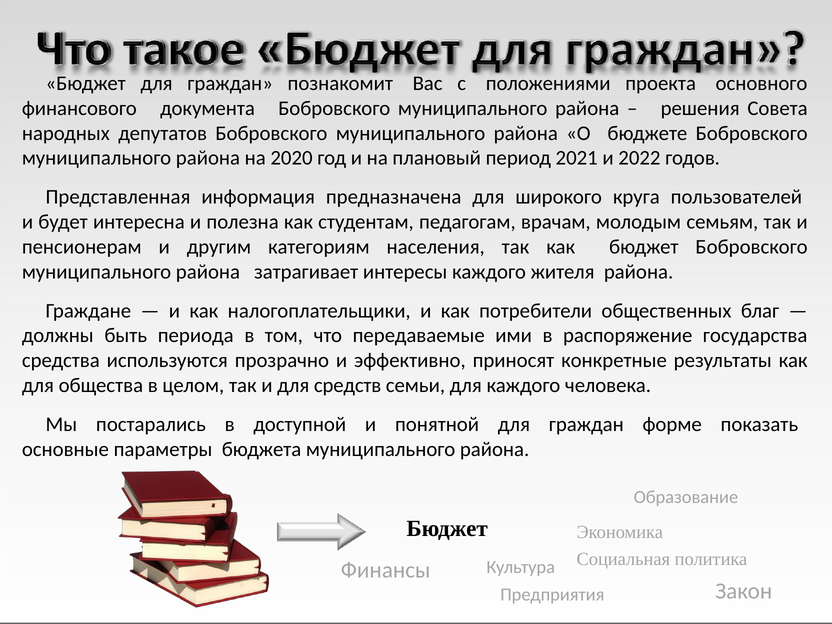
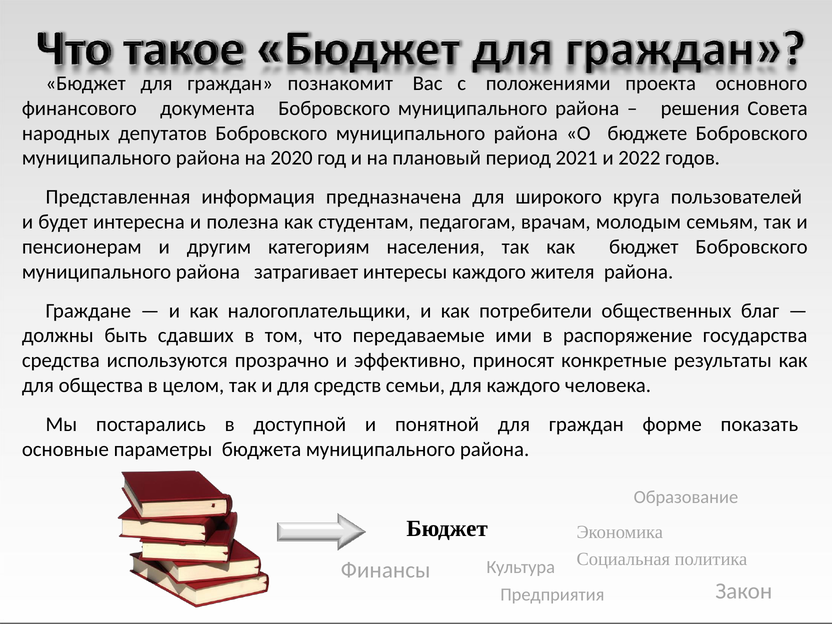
периода: периода -> сдавших
